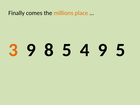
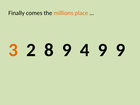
3 9: 9 -> 2
8 5: 5 -> 9
9 5: 5 -> 9
